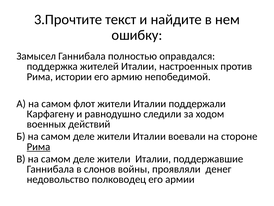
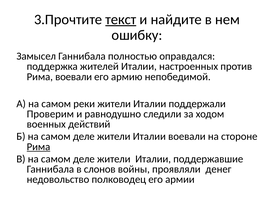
текст underline: none -> present
Рима истории: истории -> воевали
флот: флот -> реки
Карфагену: Карфагену -> Проверим
